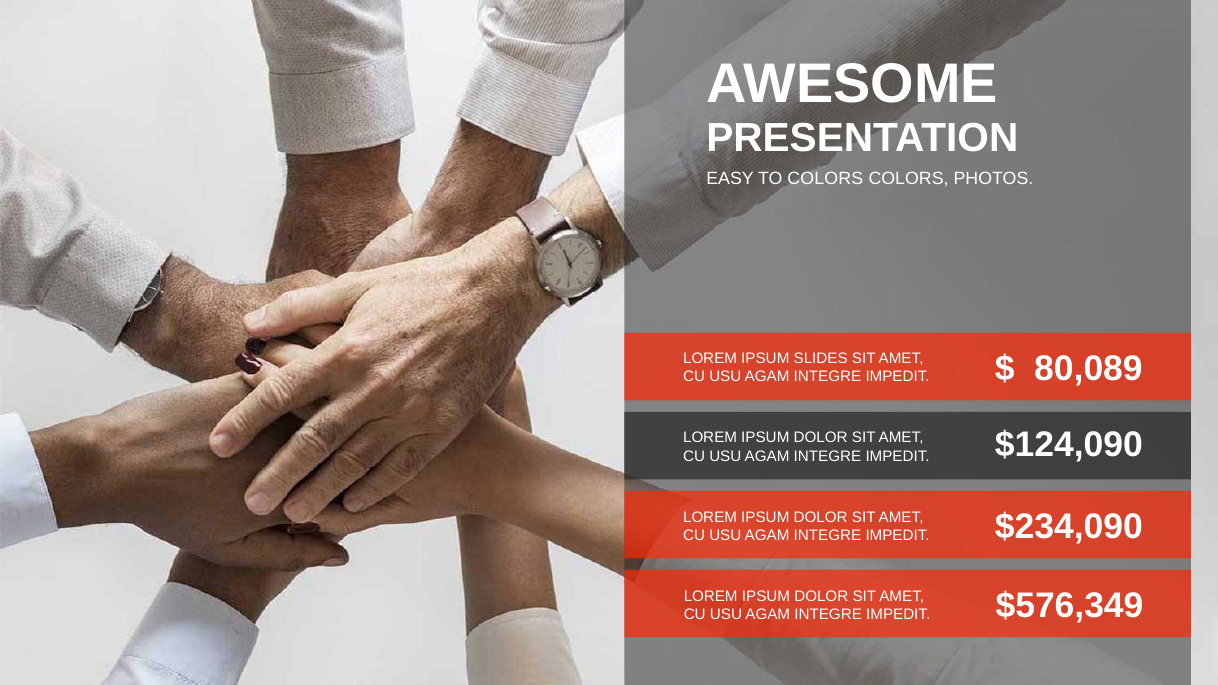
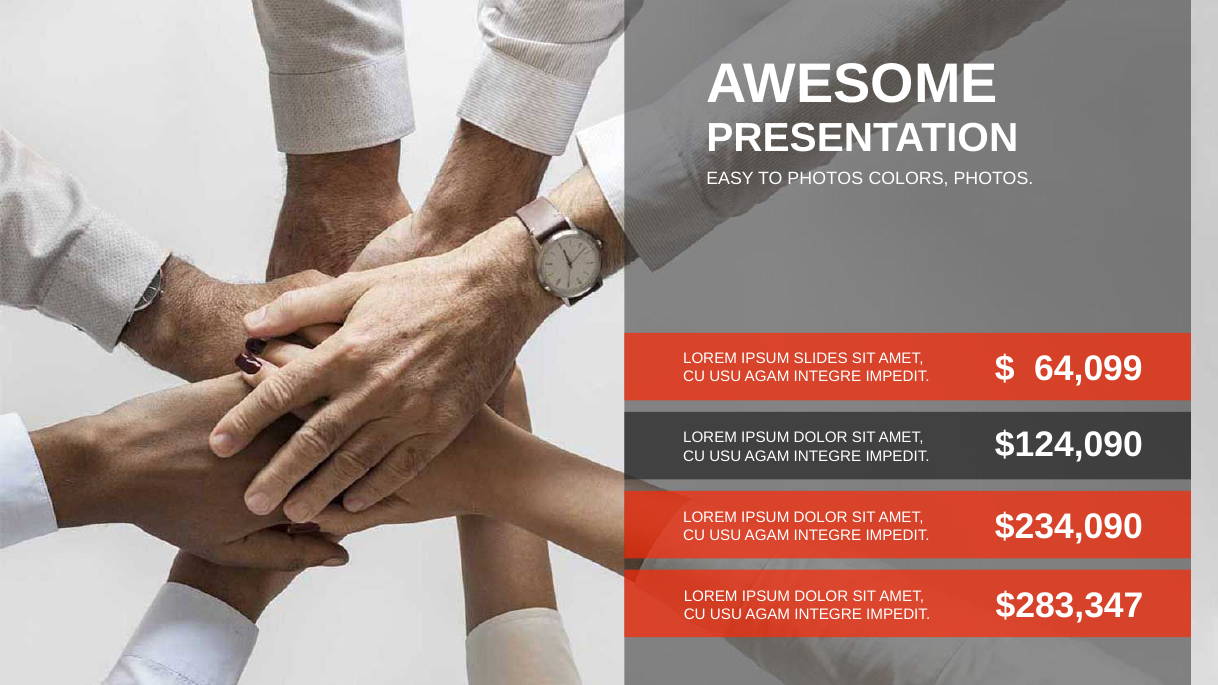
TO COLORS: COLORS -> PHOTOS
80,089: 80,089 -> 64,099
$576,349: $576,349 -> $283,347
